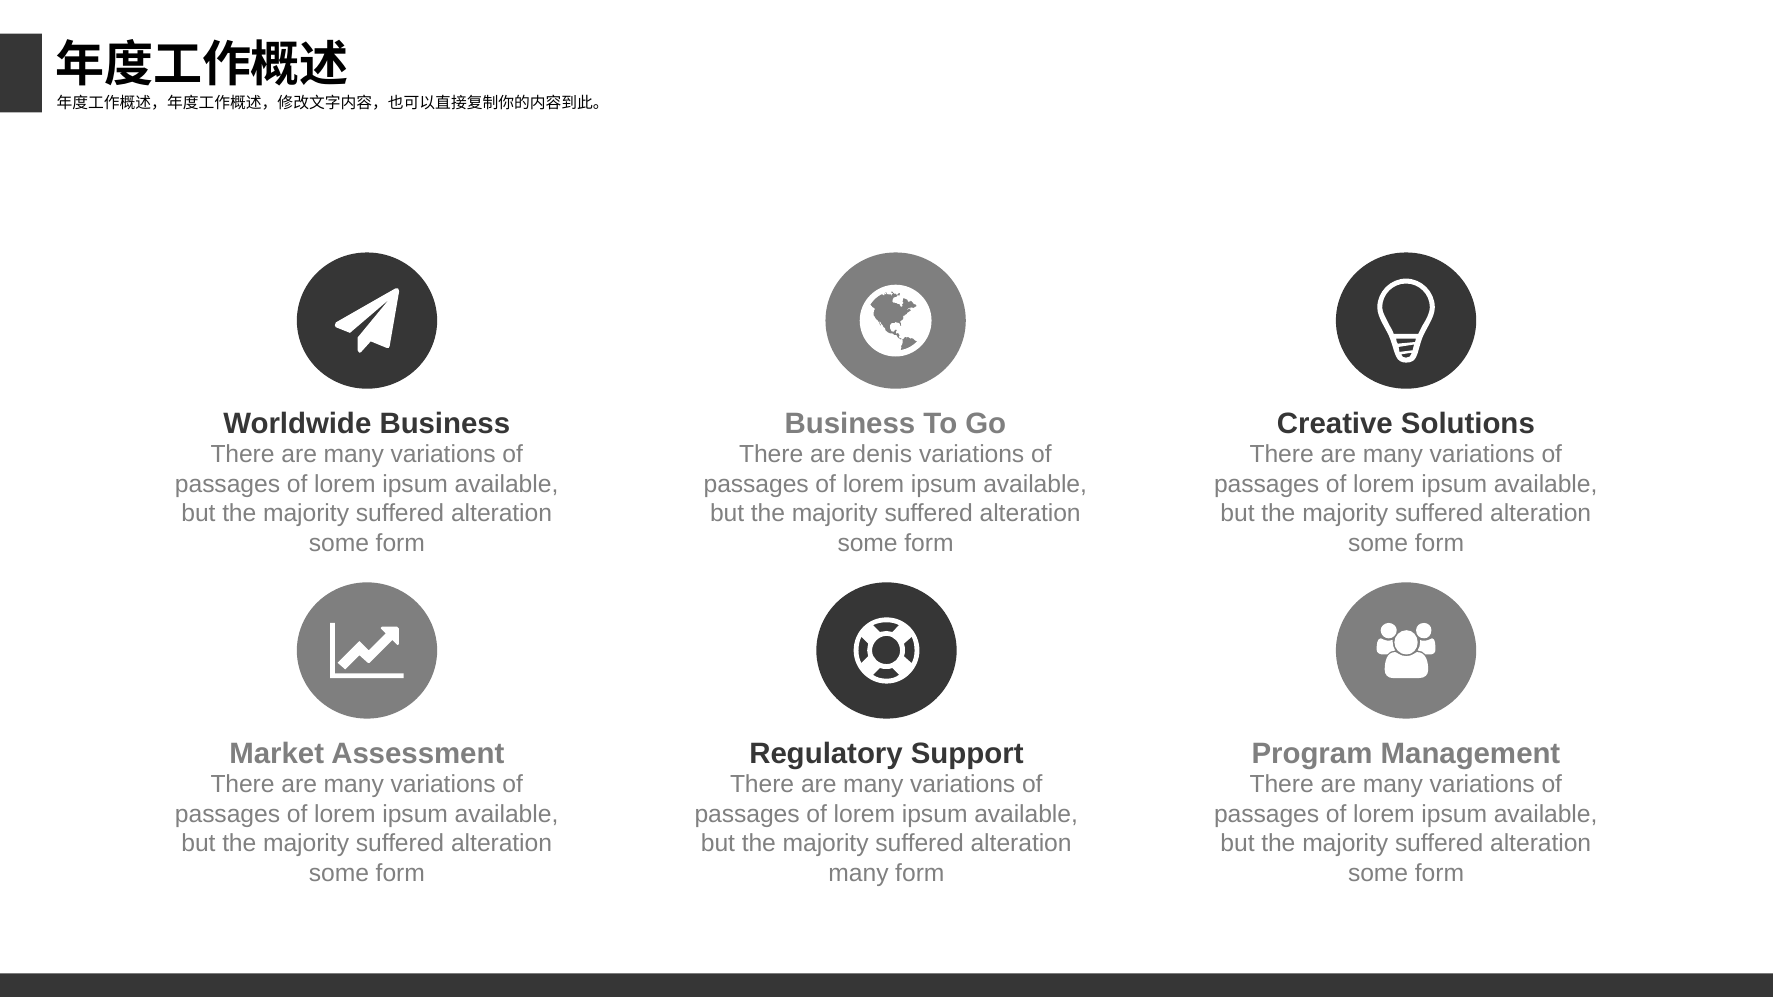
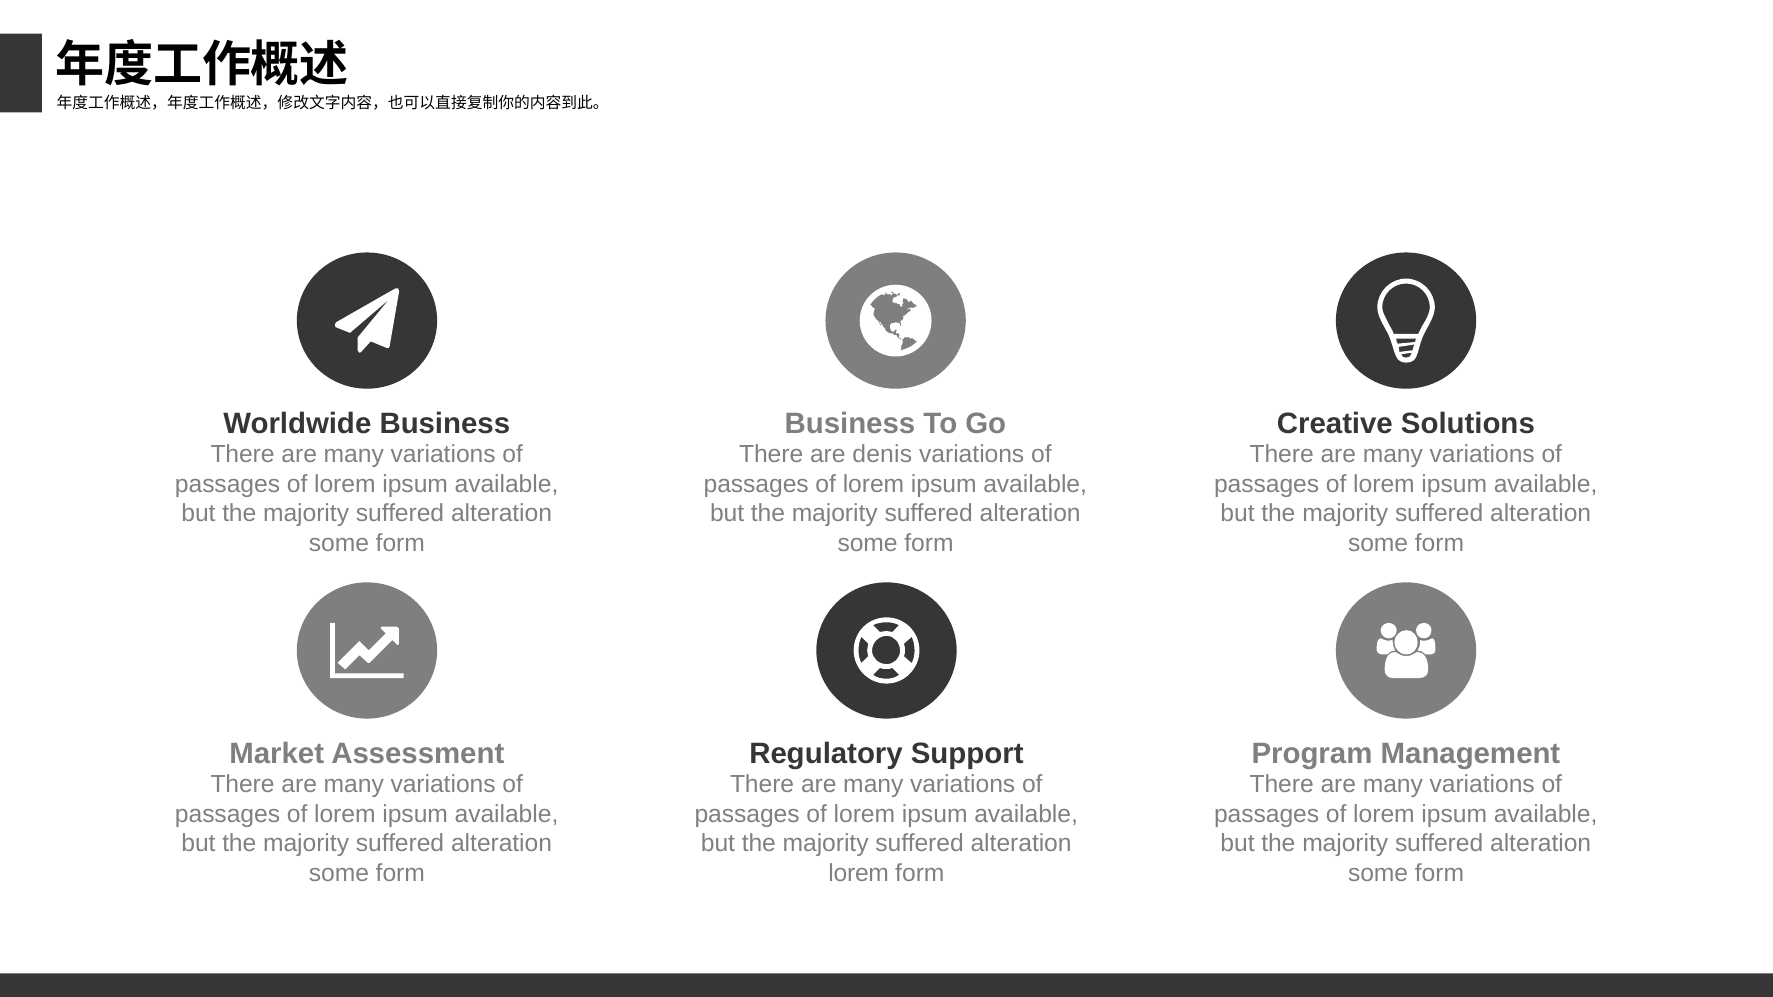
many at (859, 873): many -> lorem
